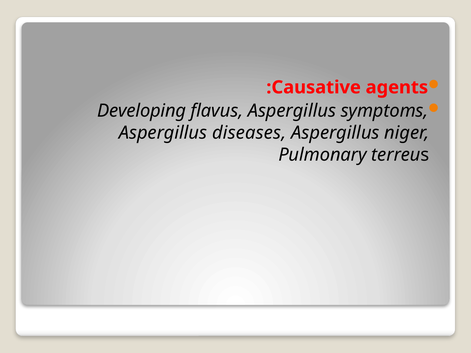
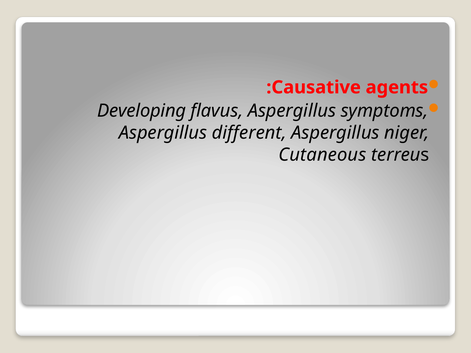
diseases: diseases -> different
Pulmonary: Pulmonary -> Cutaneous
